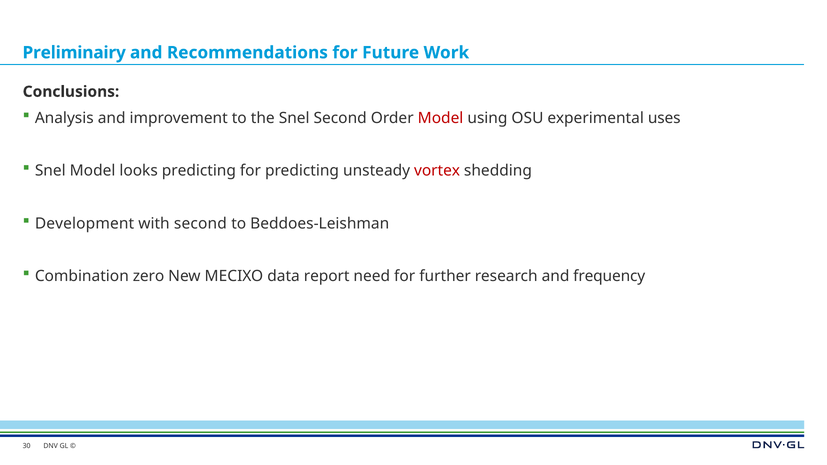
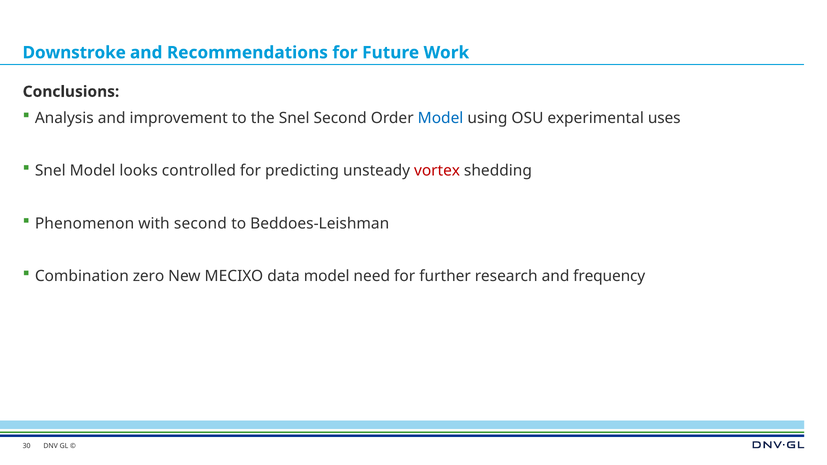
Preliminairy: Preliminairy -> Downstroke
Model at (441, 118) colour: red -> blue
looks predicting: predicting -> controlled
Development: Development -> Phenomenon
data report: report -> model
